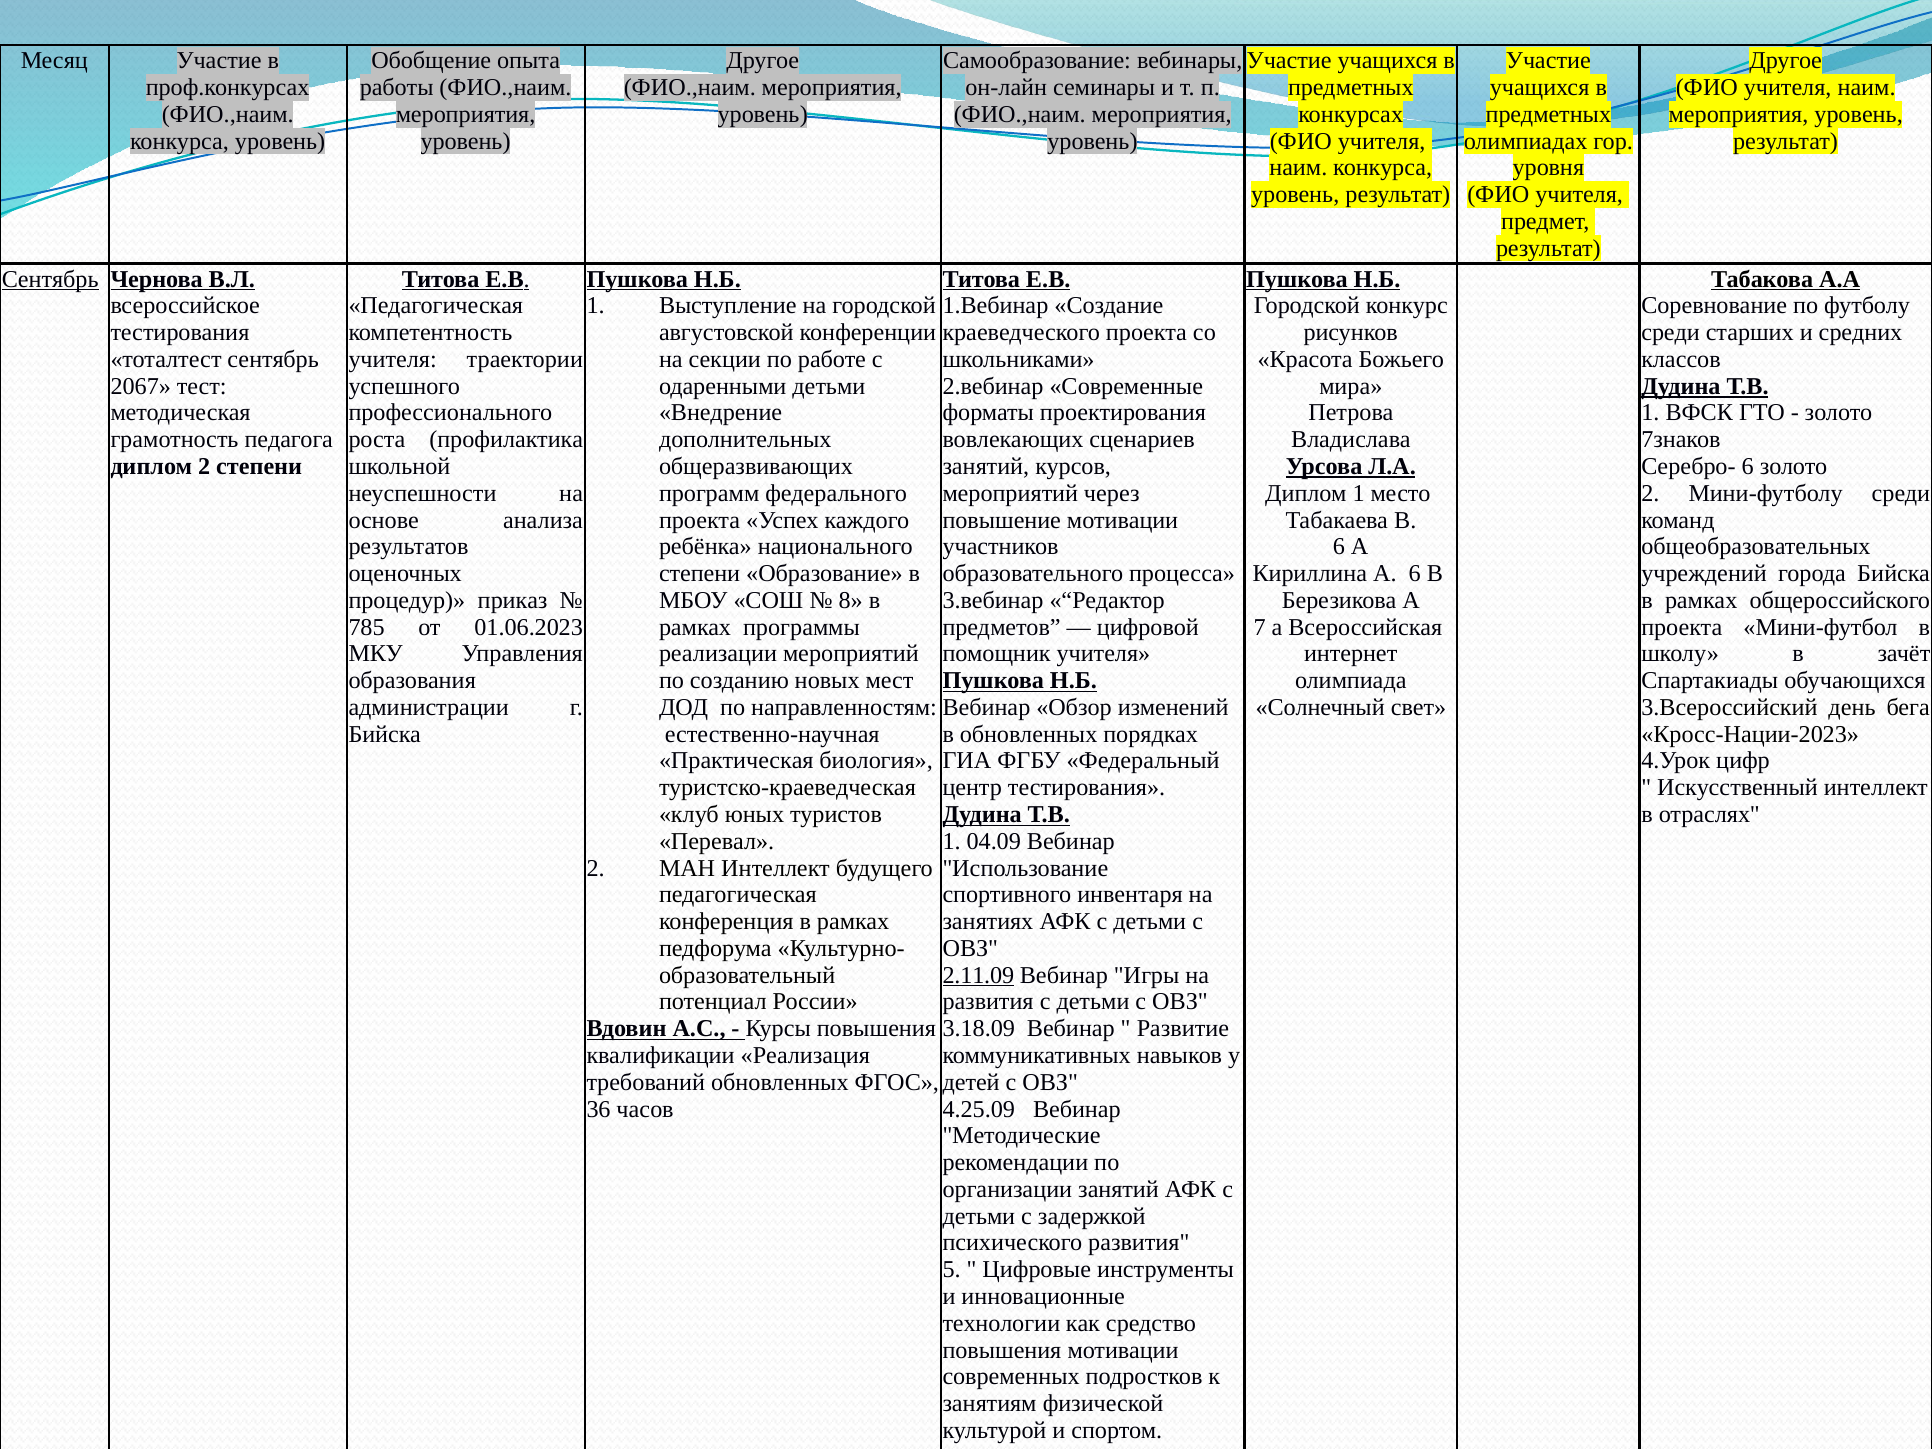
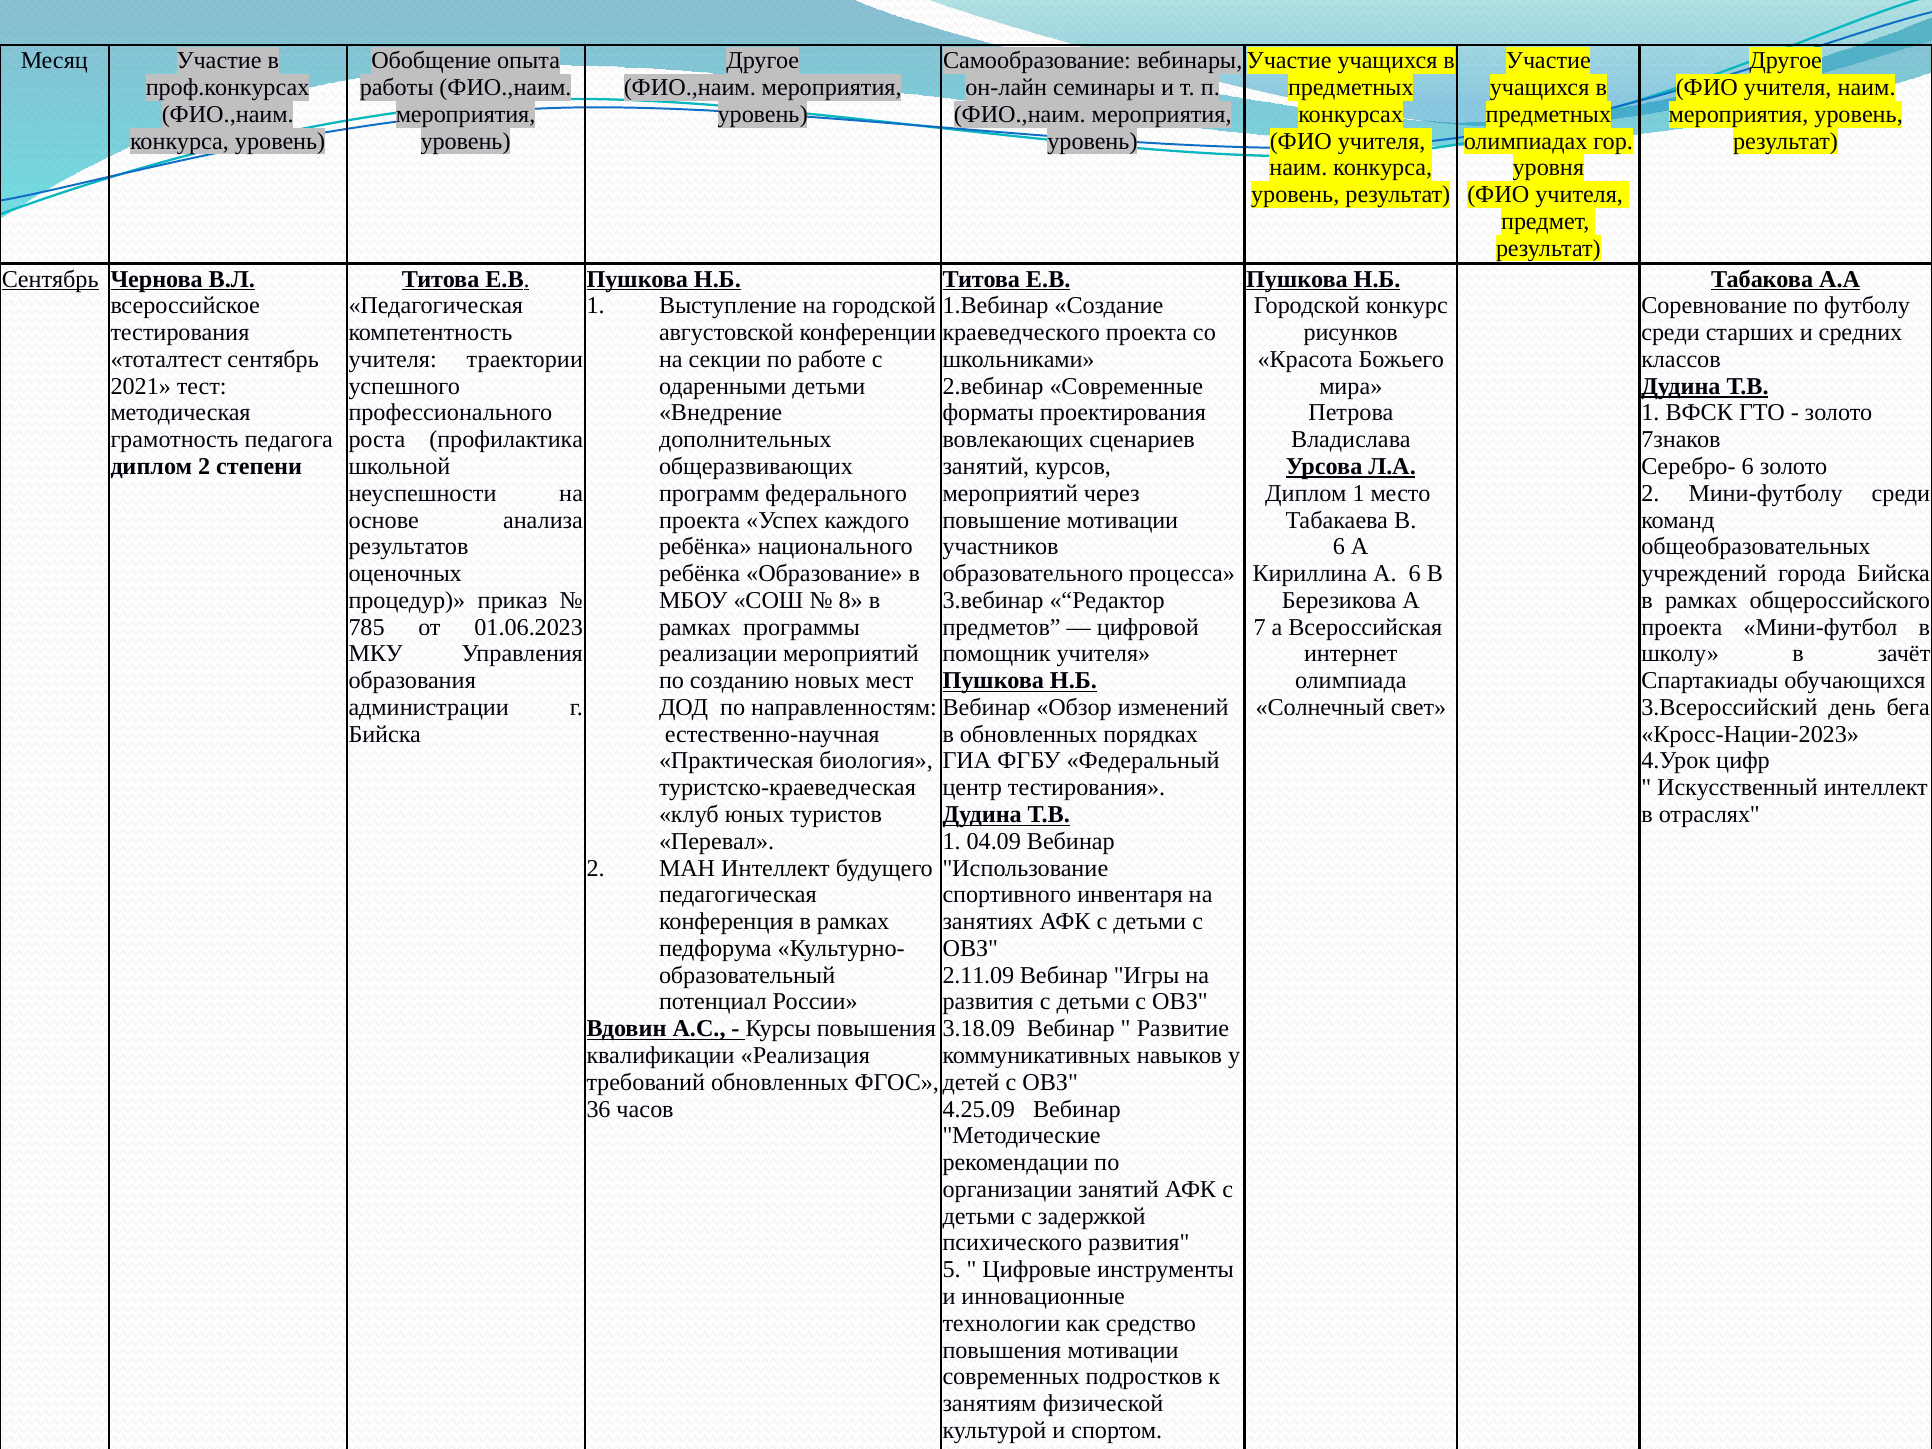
2067: 2067 -> 2021
степени at (700, 574): степени -> ребёнка
2.11.09 underline: present -> none
